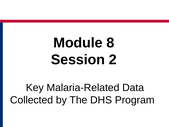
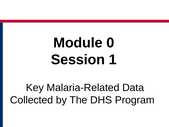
8: 8 -> 0
2: 2 -> 1
